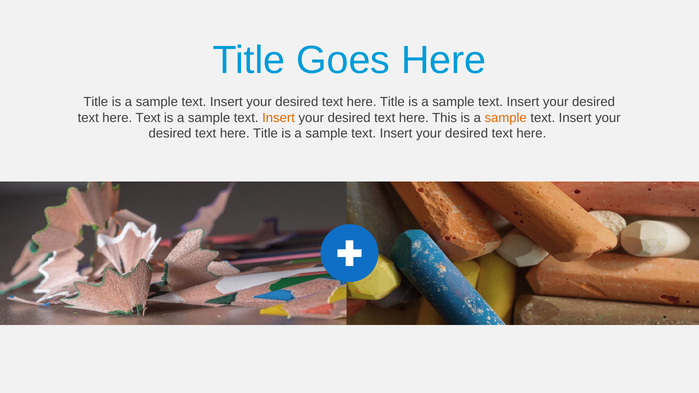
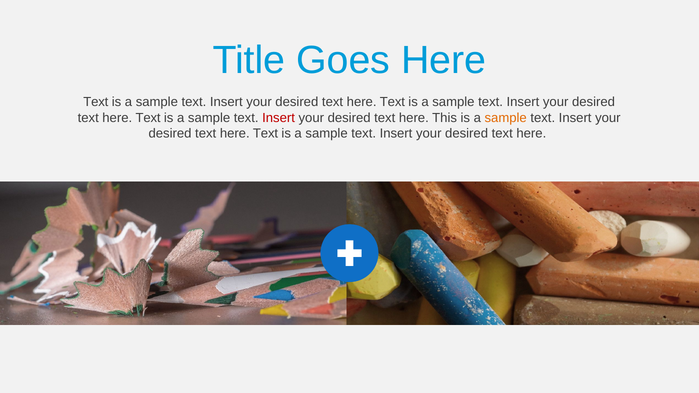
Title at (96, 102): Title -> Text
Title at (392, 102): Title -> Text
Insert at (279, 118) colour: orange -> red
Title at (265, 133): Title -> Text
